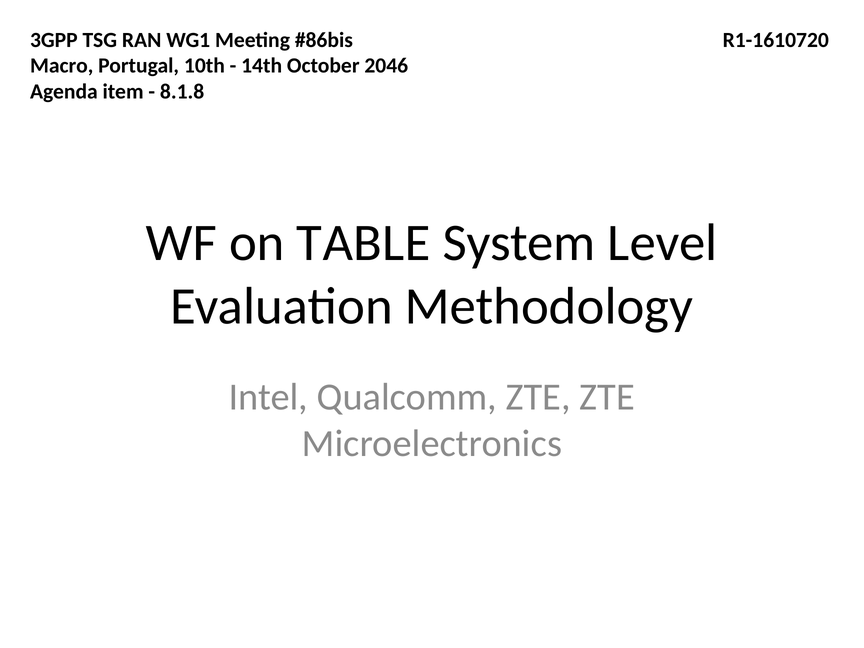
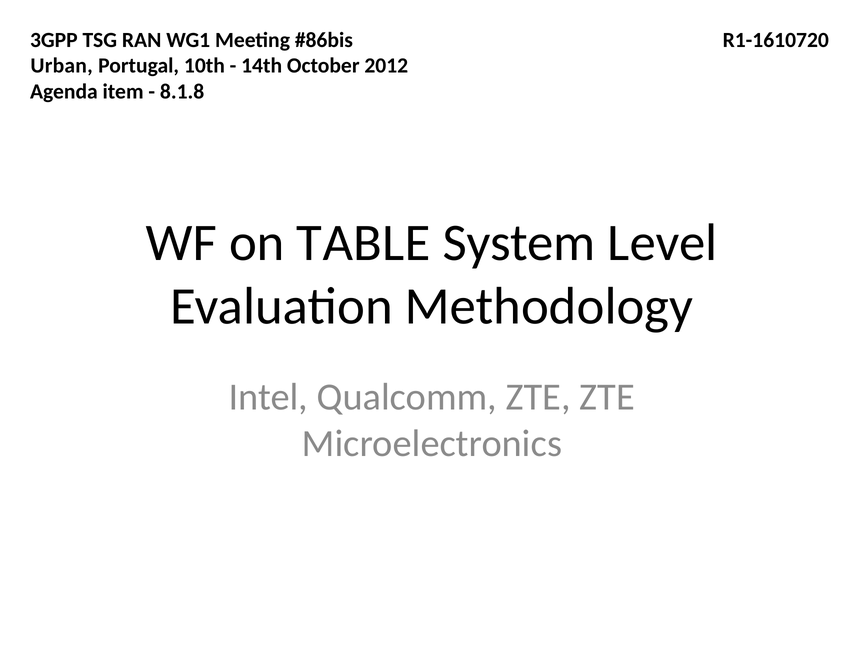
Macro: Macro -> Urban
2046: 2046 -> 2012
